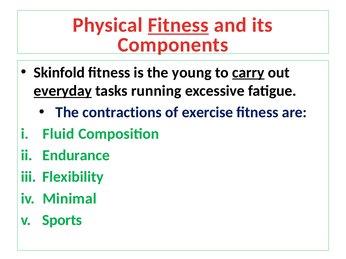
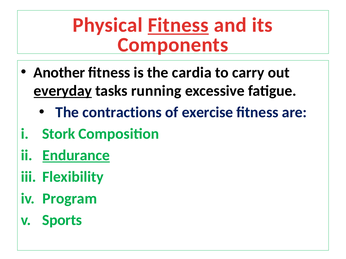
Skinfold: Skinfold -> Another
young: young -> cardia
carry underline: present -> none
Fluid: Fluid -> Stork
Endurance underline: none -> present
Minimal: Minimal -> Program
